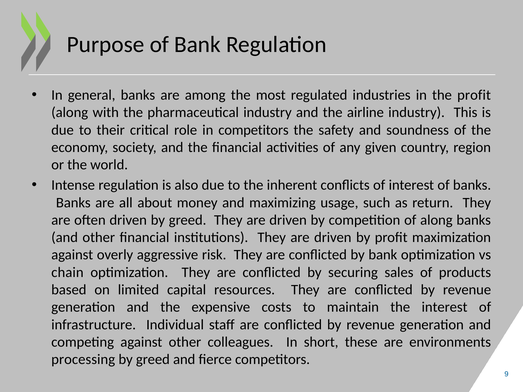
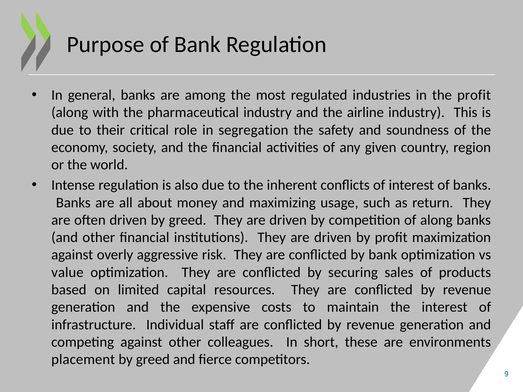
in competitors: competitors -> segregation
chain: chain -> value
processing: processing -> placement
